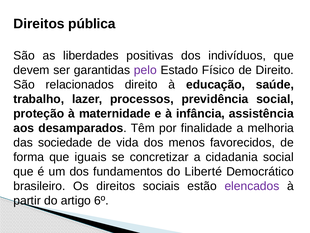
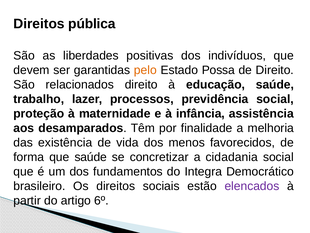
pelo colour: purple -> orange
Físico: Físico -> Possa
sociedade: sociedade -> existência
que iguais: iguais -> saúde
Liberté: Liberté -> Integra
